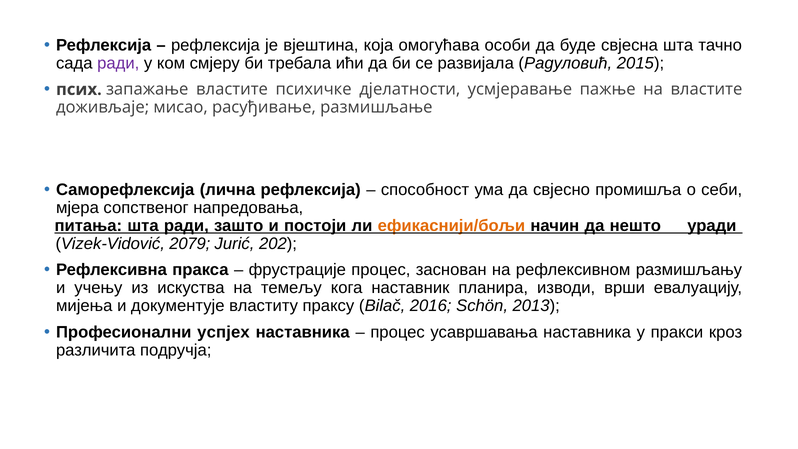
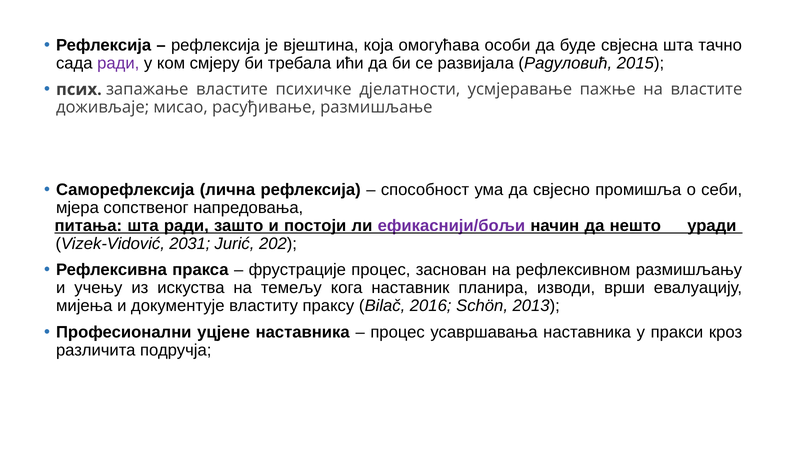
ефикаснији/бољи colour: orange -> purple
2079: 2079 -> 2031
успјех: успјех -> уцјене
